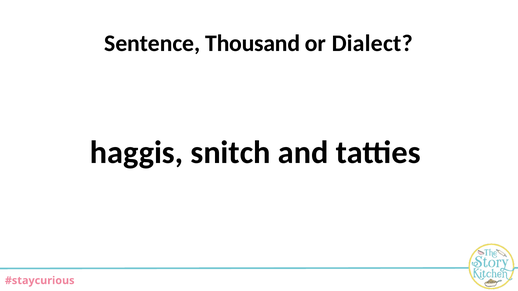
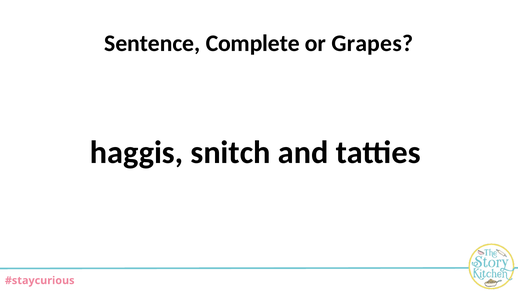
Thousand: Thousand -> Complete
Dialect: Dialect -> Grapes
